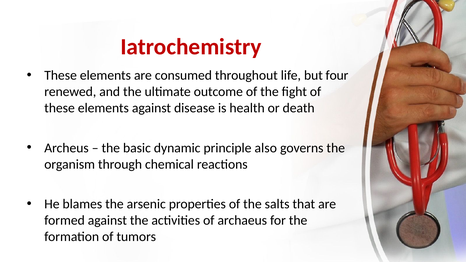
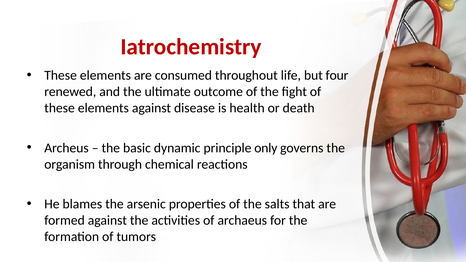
also: also -> only
